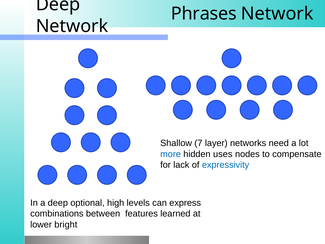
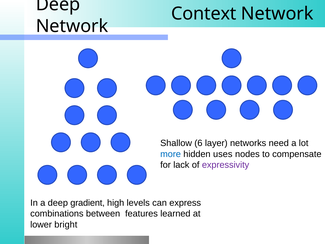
Phrases: Phrases -> Context
7: 7 -> 6
expressivity colour: blue -> purple
optional: optional -> gradient
